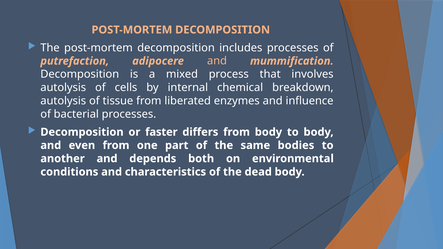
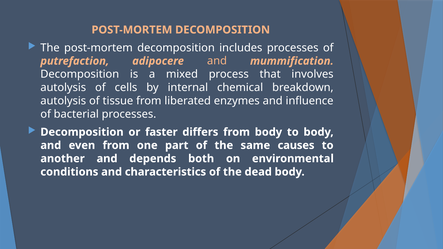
bodies: bodies -> causes
